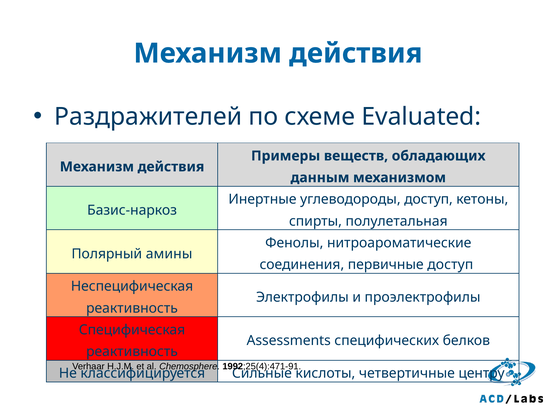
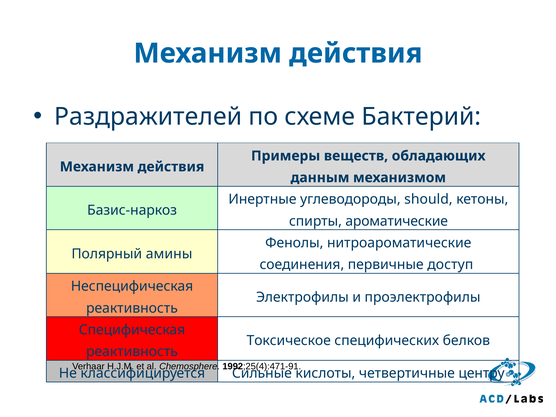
Evaluated: Evaluated -> Бактерий
углеводороды доступ: доступ -> should
полулетальная: полулетальная -> ароматические
Assessments: Assessments -> Токсическое
